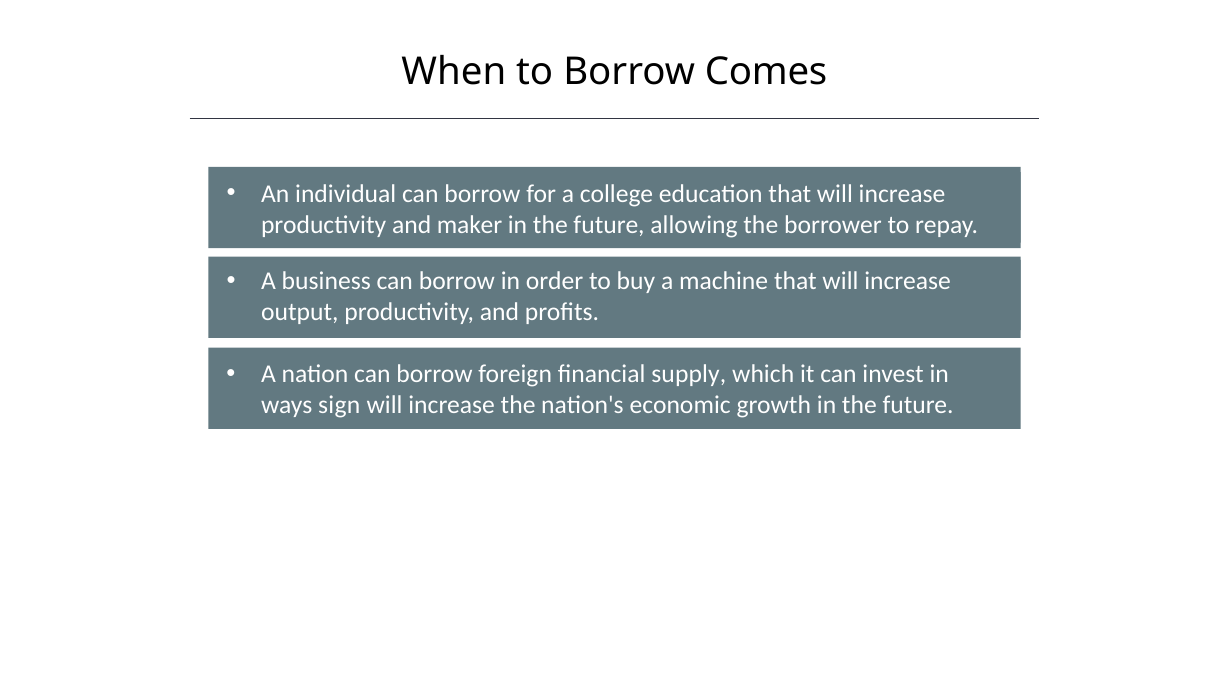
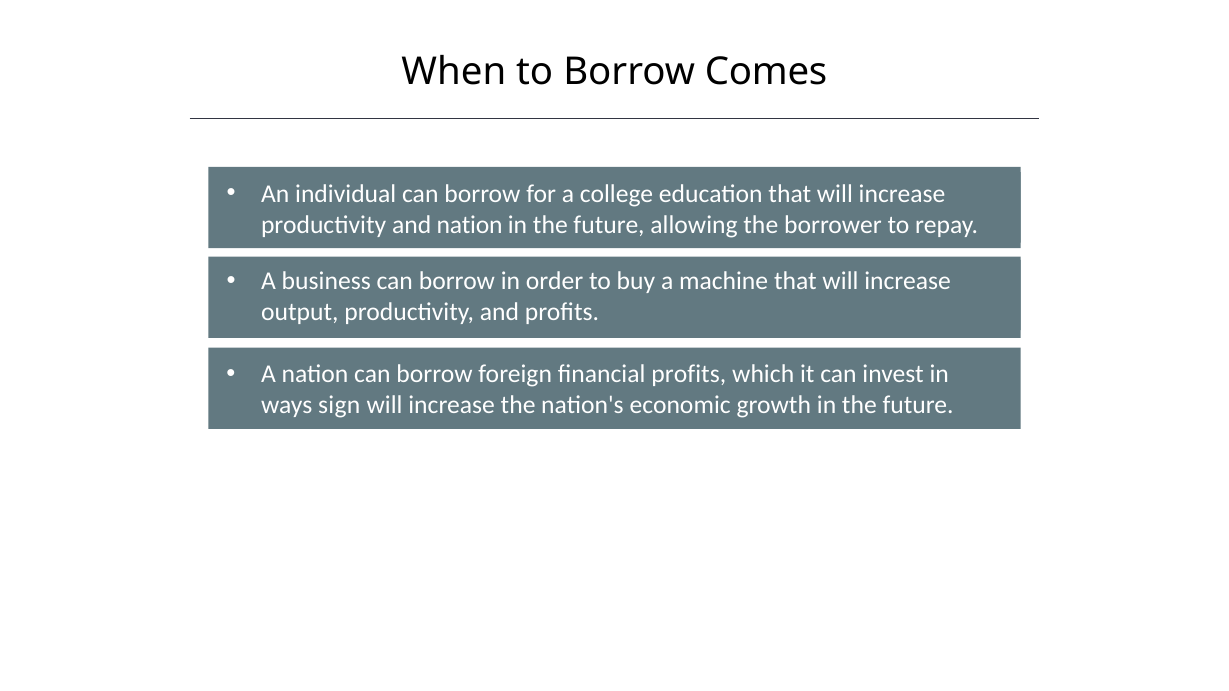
and maker: maker -> nation
financial supply: supply -> profits
